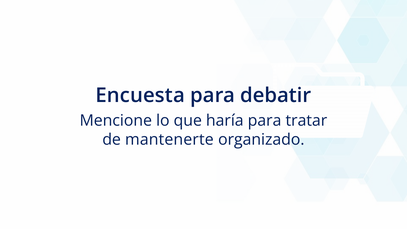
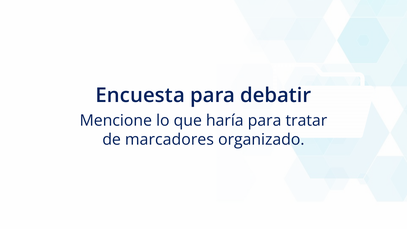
mantenerte: mantenerte -> marcadores
